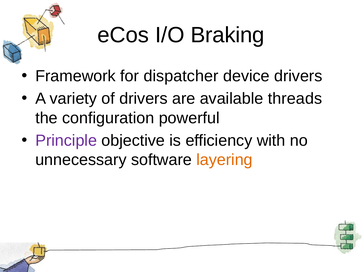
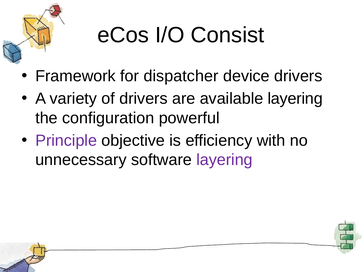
Braking: Braking -> Consist
available threads: threads -> layering
layering at (224, 160) colour: orange -> purple
